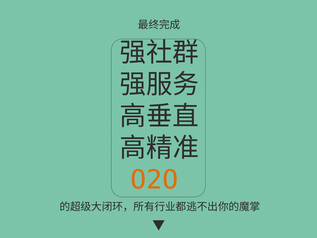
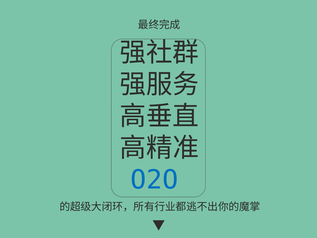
O2O colour: orange -> blue
